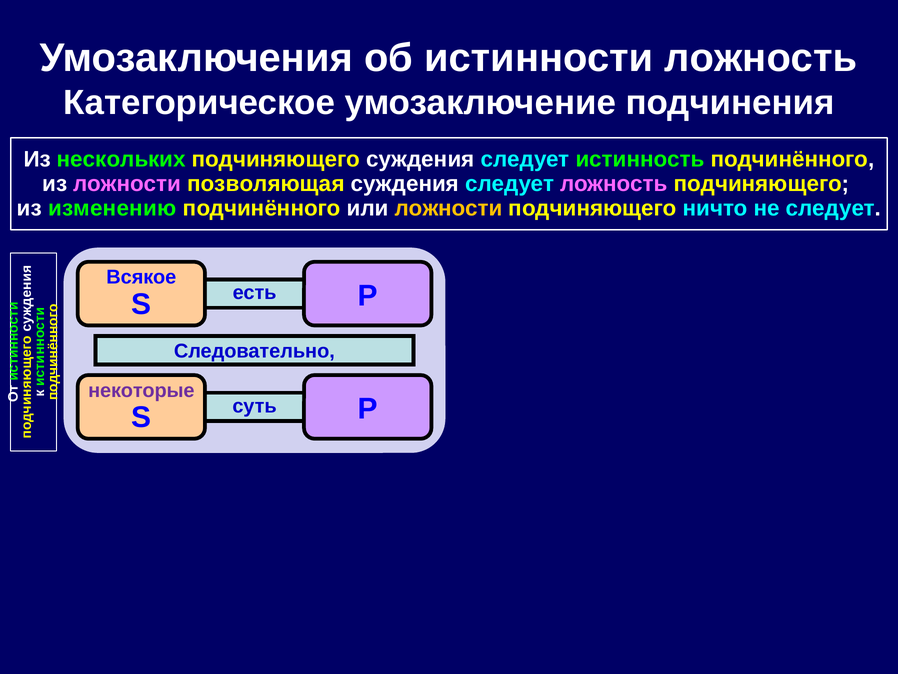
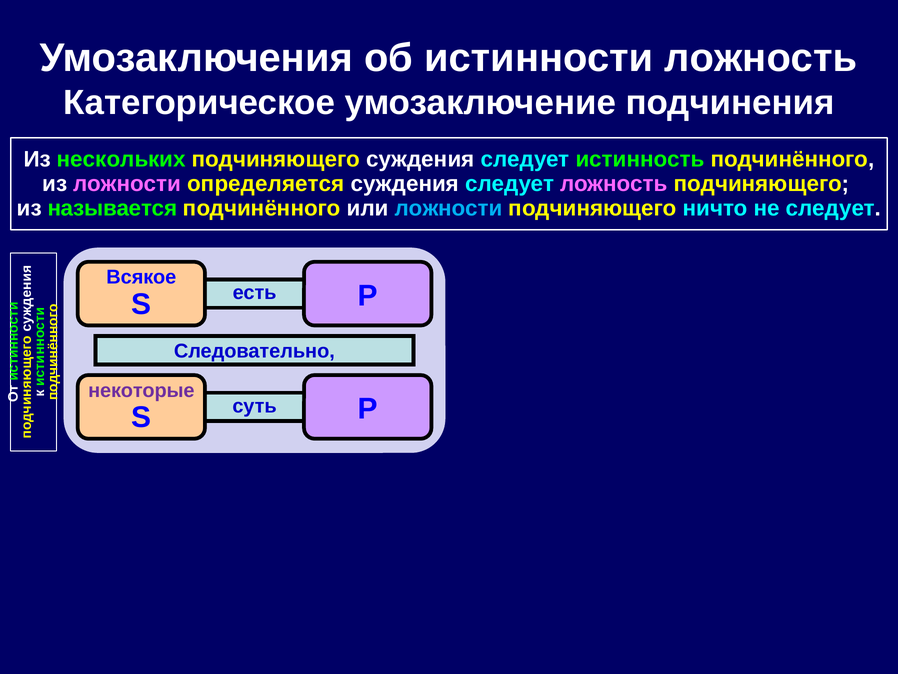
позволяющая: позволяющая -> определяется
изменению: изменению -> называется
ложности at (449, 208) colour: yellow -> light blue
